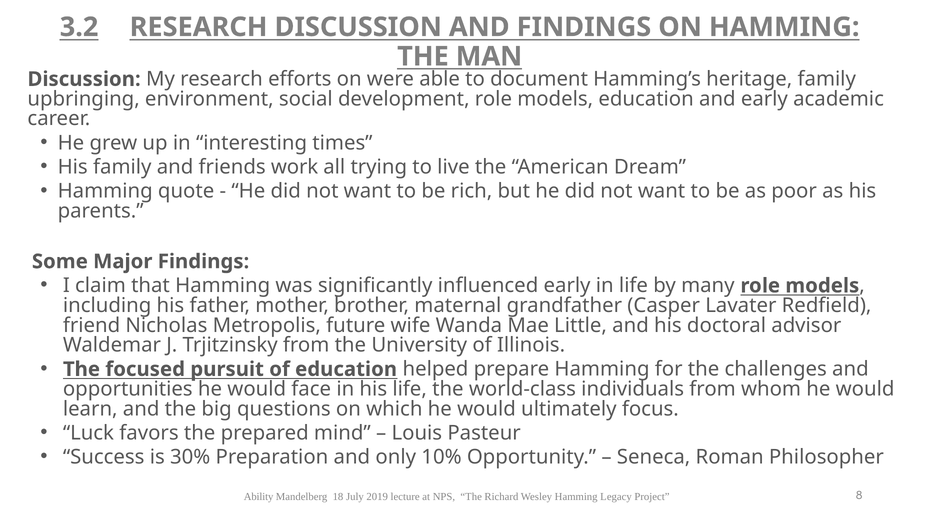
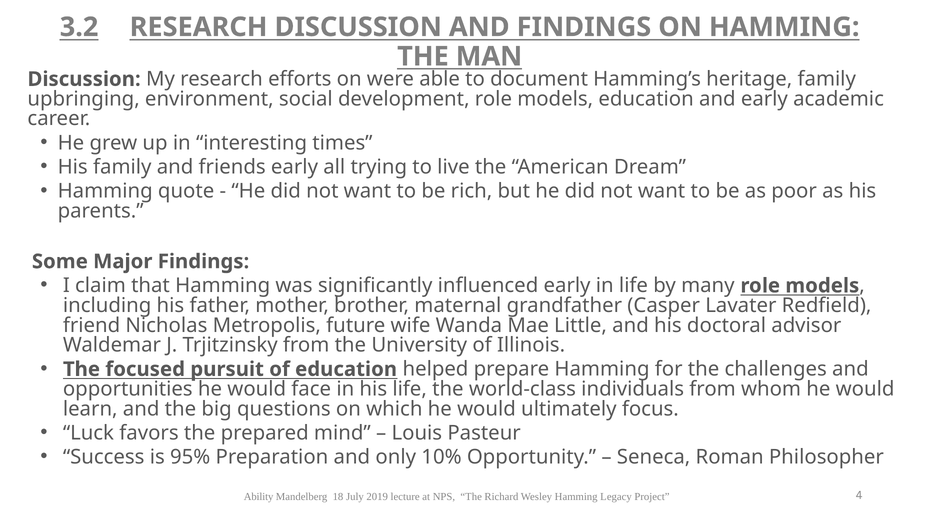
friends work: work -> early
30%: 30% -> 95%
8: 8 -> 4
